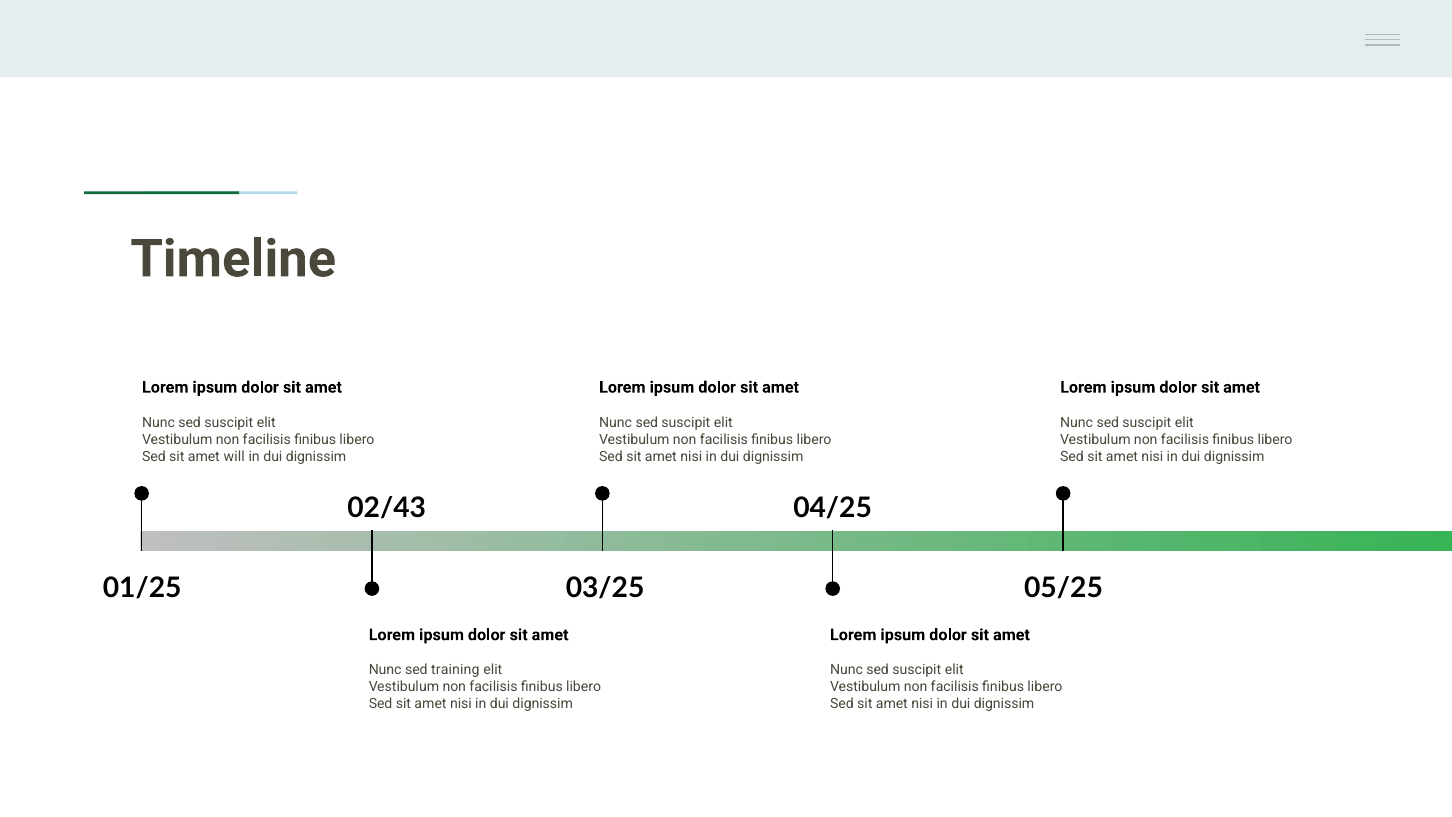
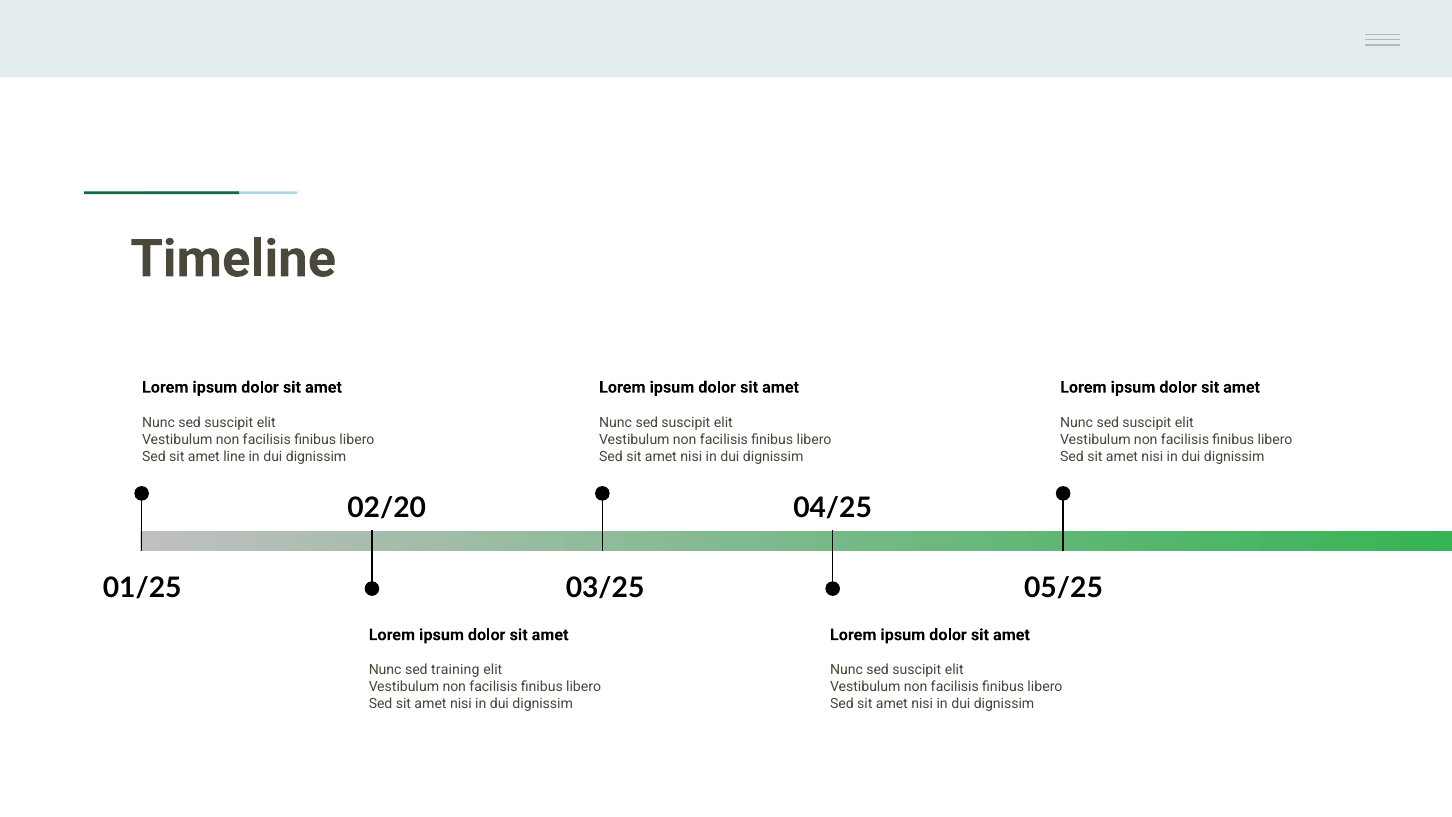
will: will -> line
02/43: 02/43 -> 02/20
